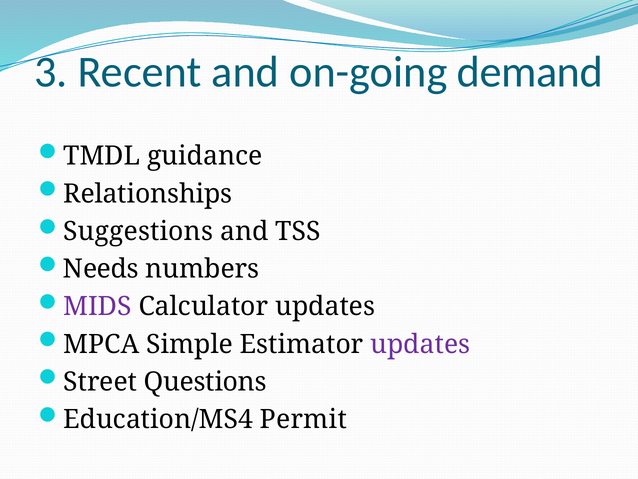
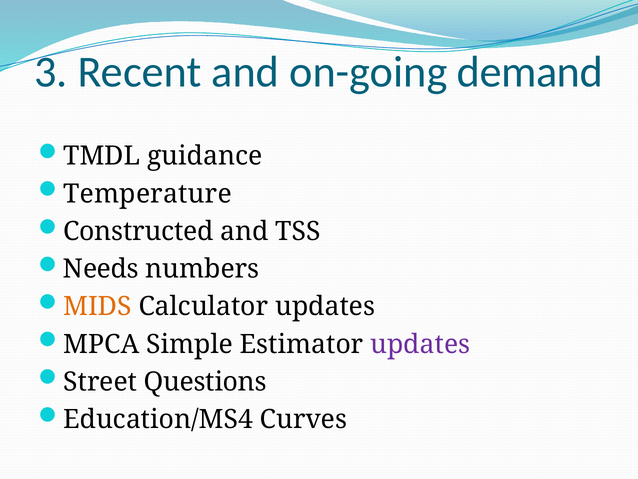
Relationships: Relationships -> Temperature
Suggestions: Suggestions -> Constructed
MIDS colour: purple -> orange
Permit: Permit -> Curves
